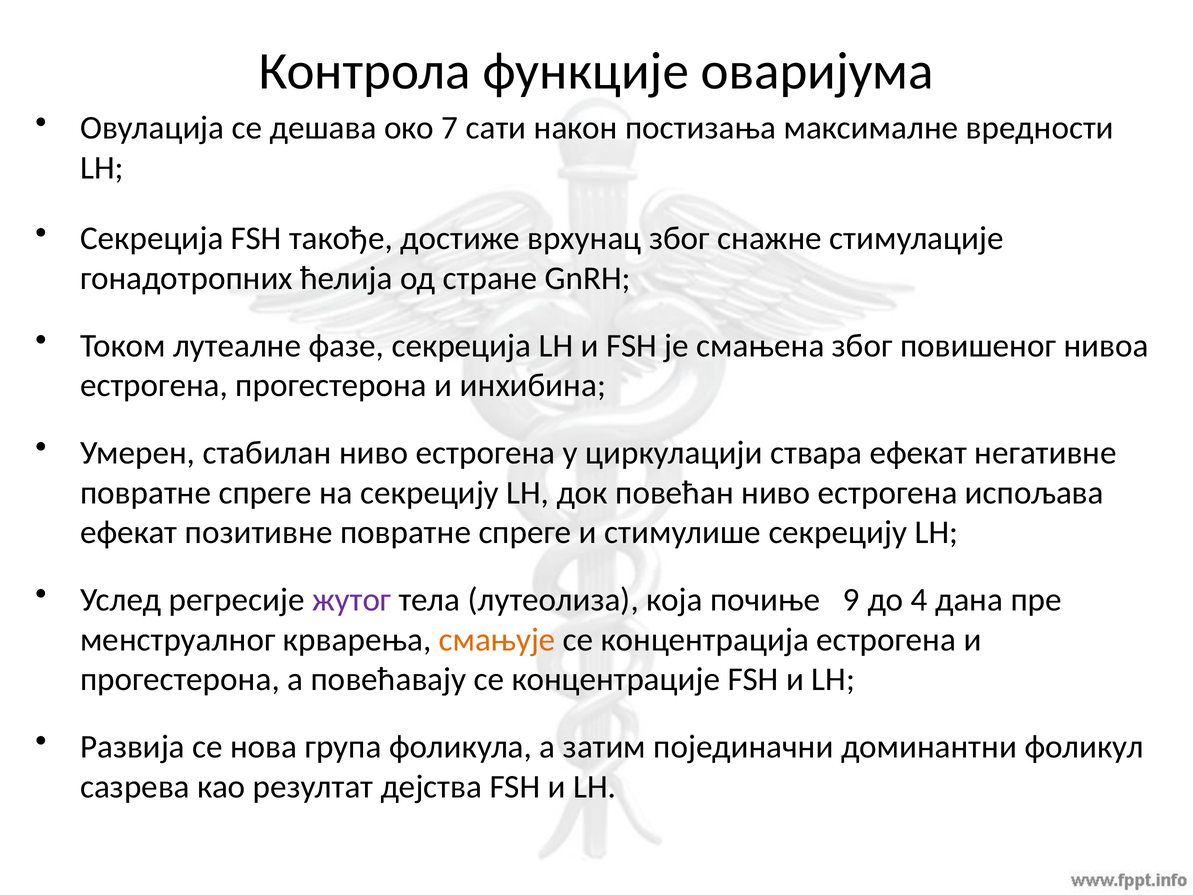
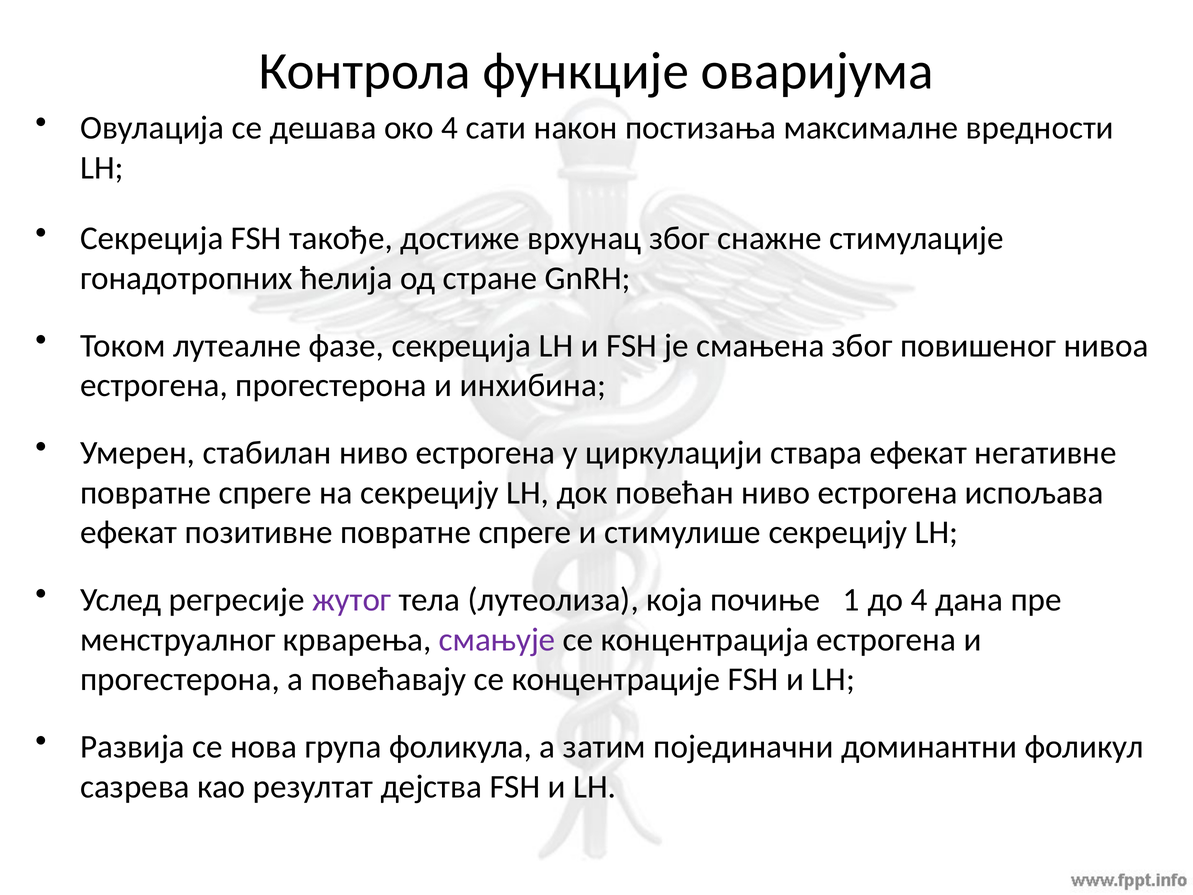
око 7: 7 -> 4
9: 9 -> 1
смањује colour: orange -> purple
